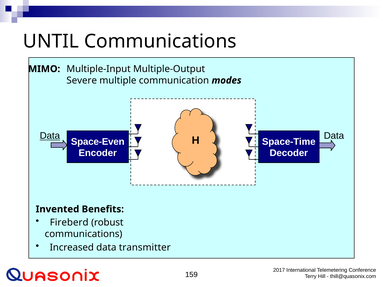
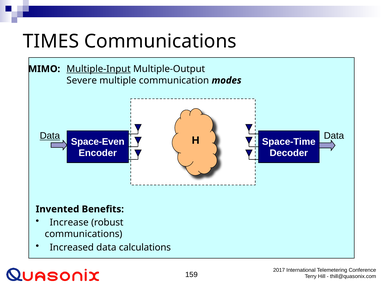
UNTIL: UNTIL -> TIMES
Multiple-Input underline: none -> present
Fireberd: Fireberd -> Increase
transmitter: transmitter -> calculations
